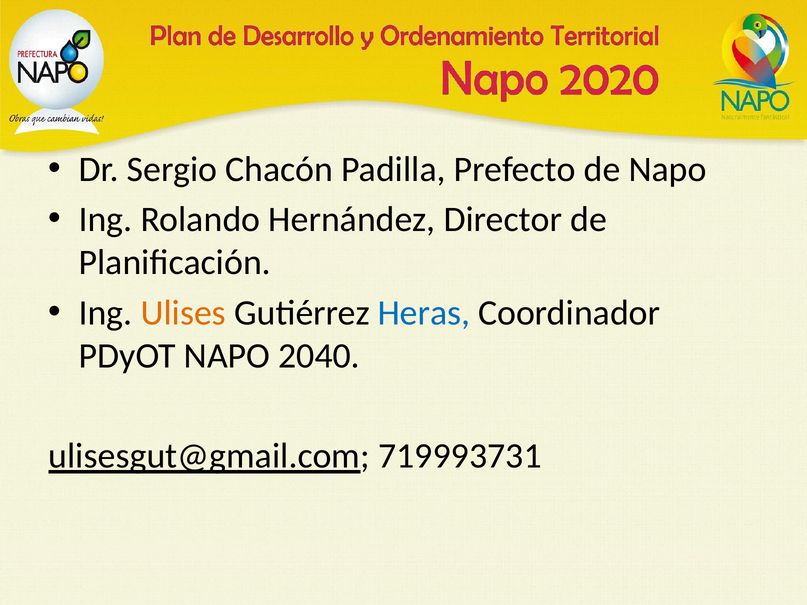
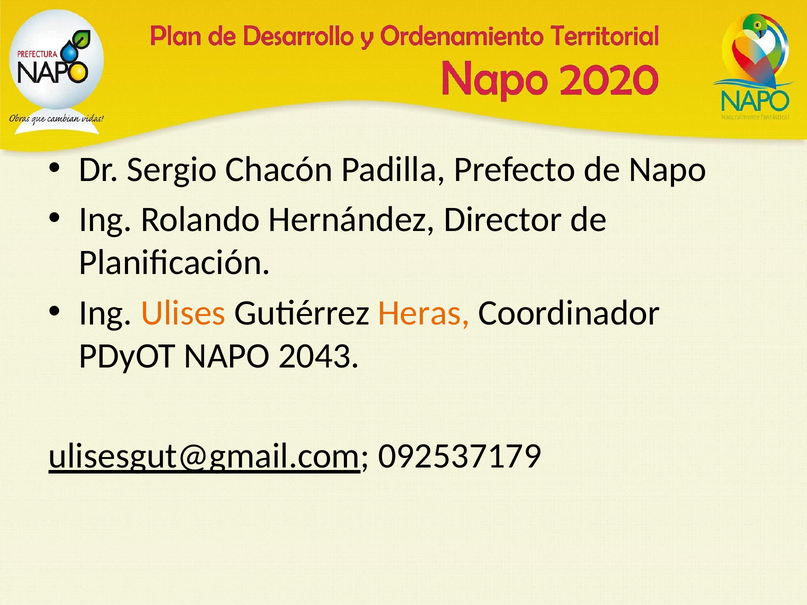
Heras colour: blue -> orange
2040: 2040 -> 2043
719993731: 719993731 -> 092537179
